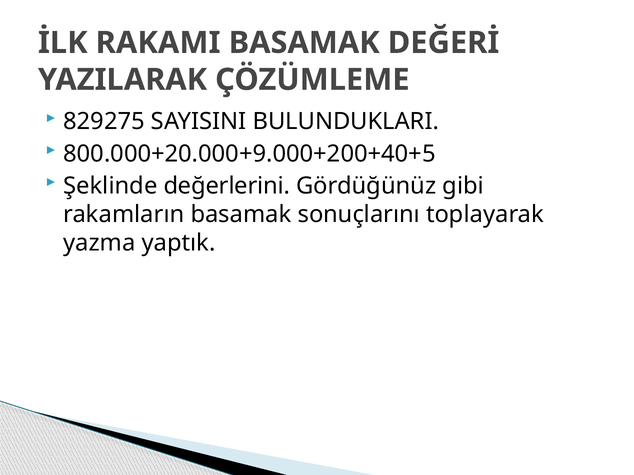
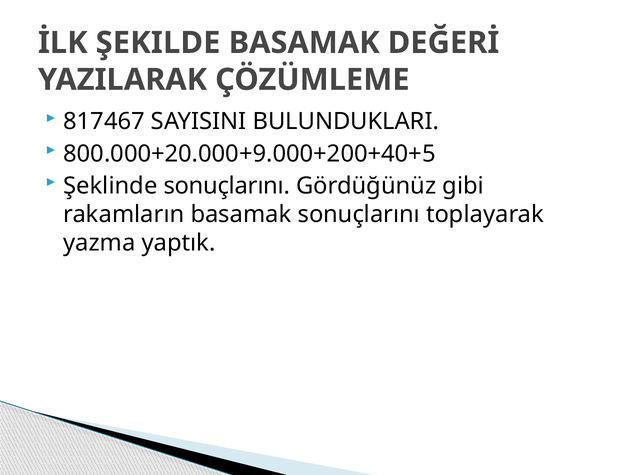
RAKAMI: RAKAMI -> ŞEKILDE
829275: 829275 -> 817467
Şeklinde değerlerini: değerlerini -> sonuçlarını
